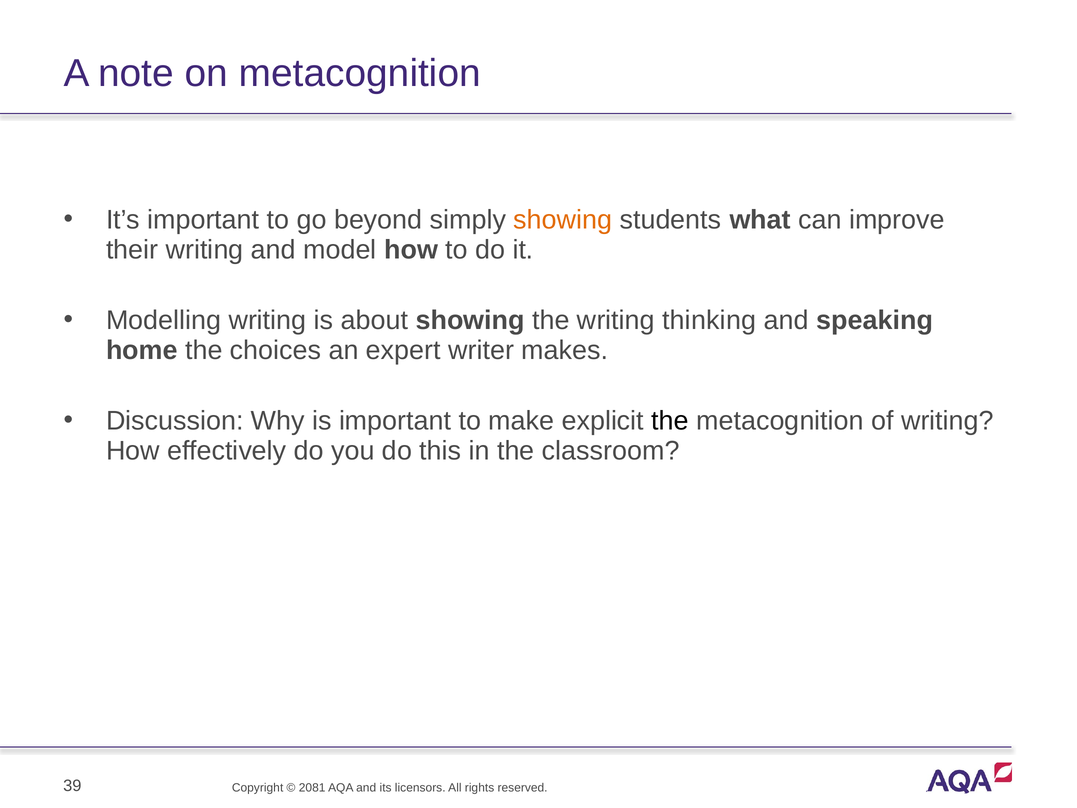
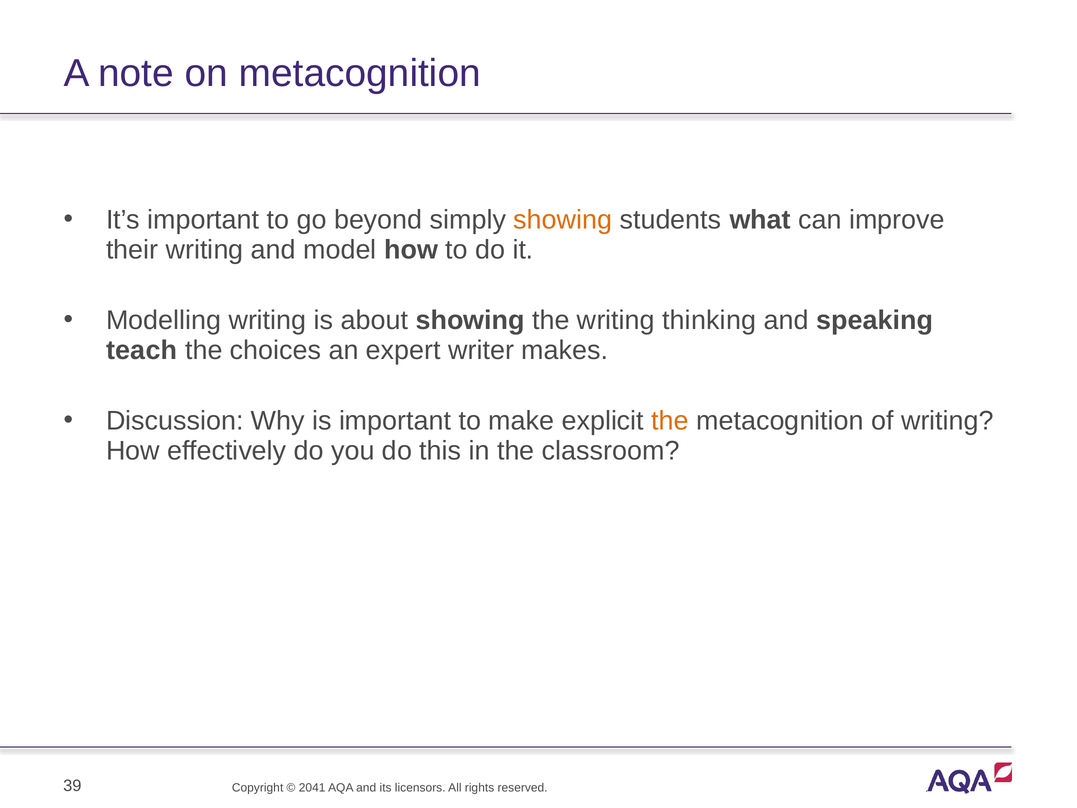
home: home -> teach
the at (670, 421) colour: black -> orange
2081: 2081 -> 2041
